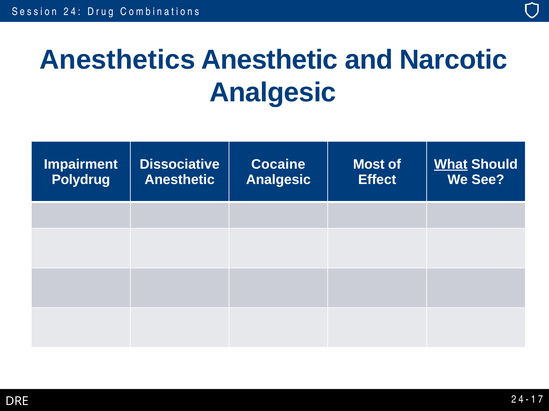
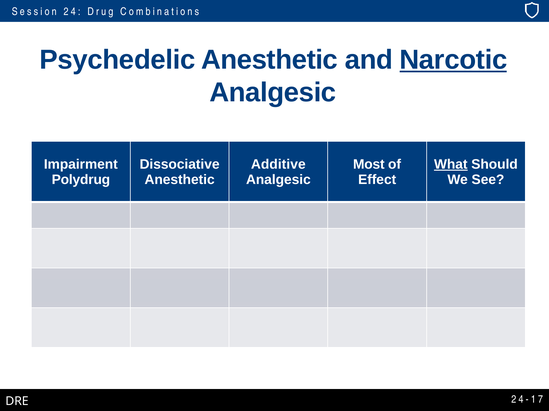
Anesthetics: Anesthetics -> Psychedelic
Narcotic underline: none -> present
Cocaine: Cocaine -> Additive
